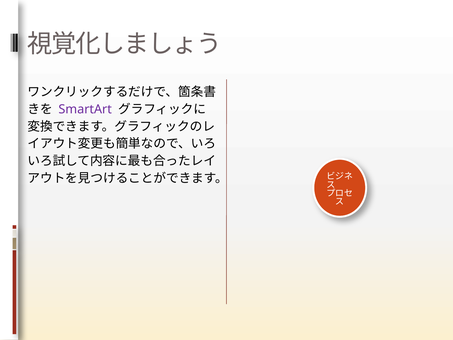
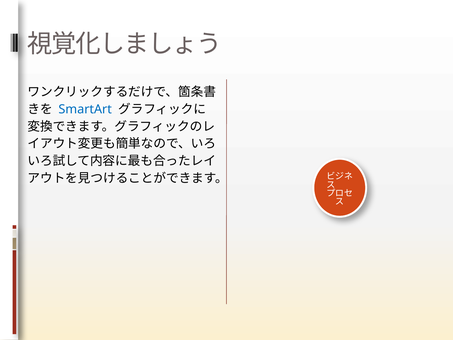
SmartArt colour: purple -> blue
